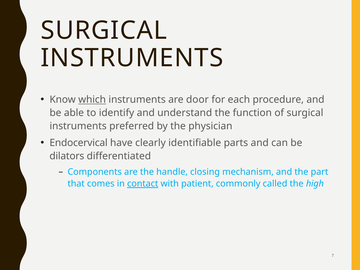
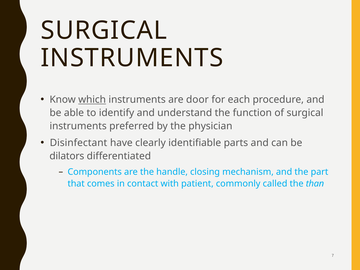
Endocervical: Endocervical -> Disinfectant
contact underline: present -> none
high: high -> than
